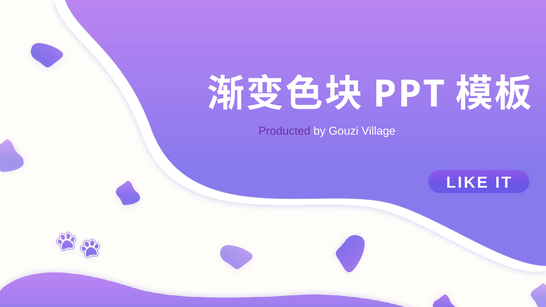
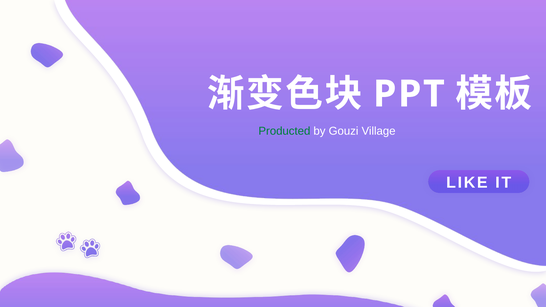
Producted colour: purple -> green
